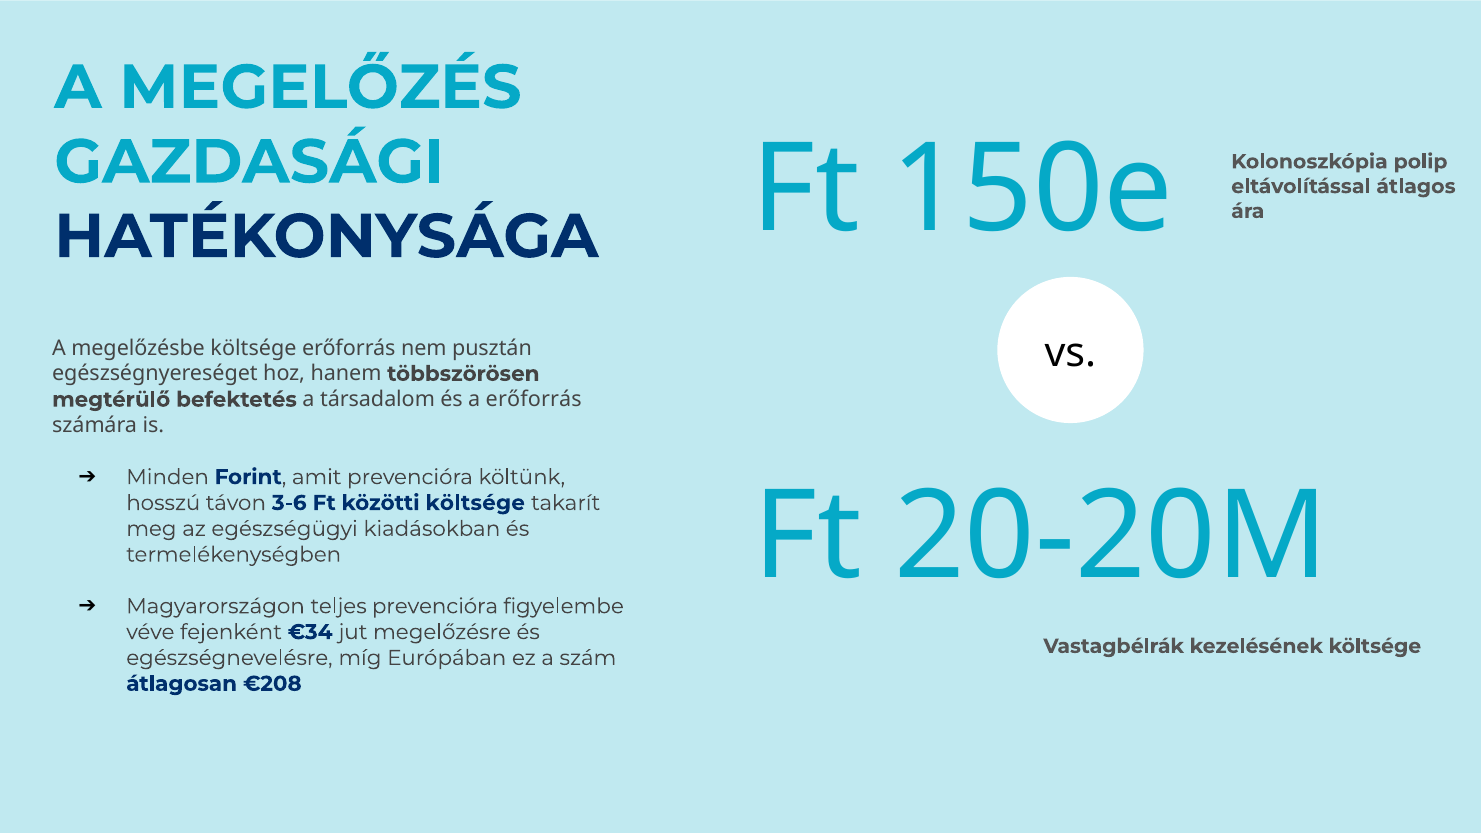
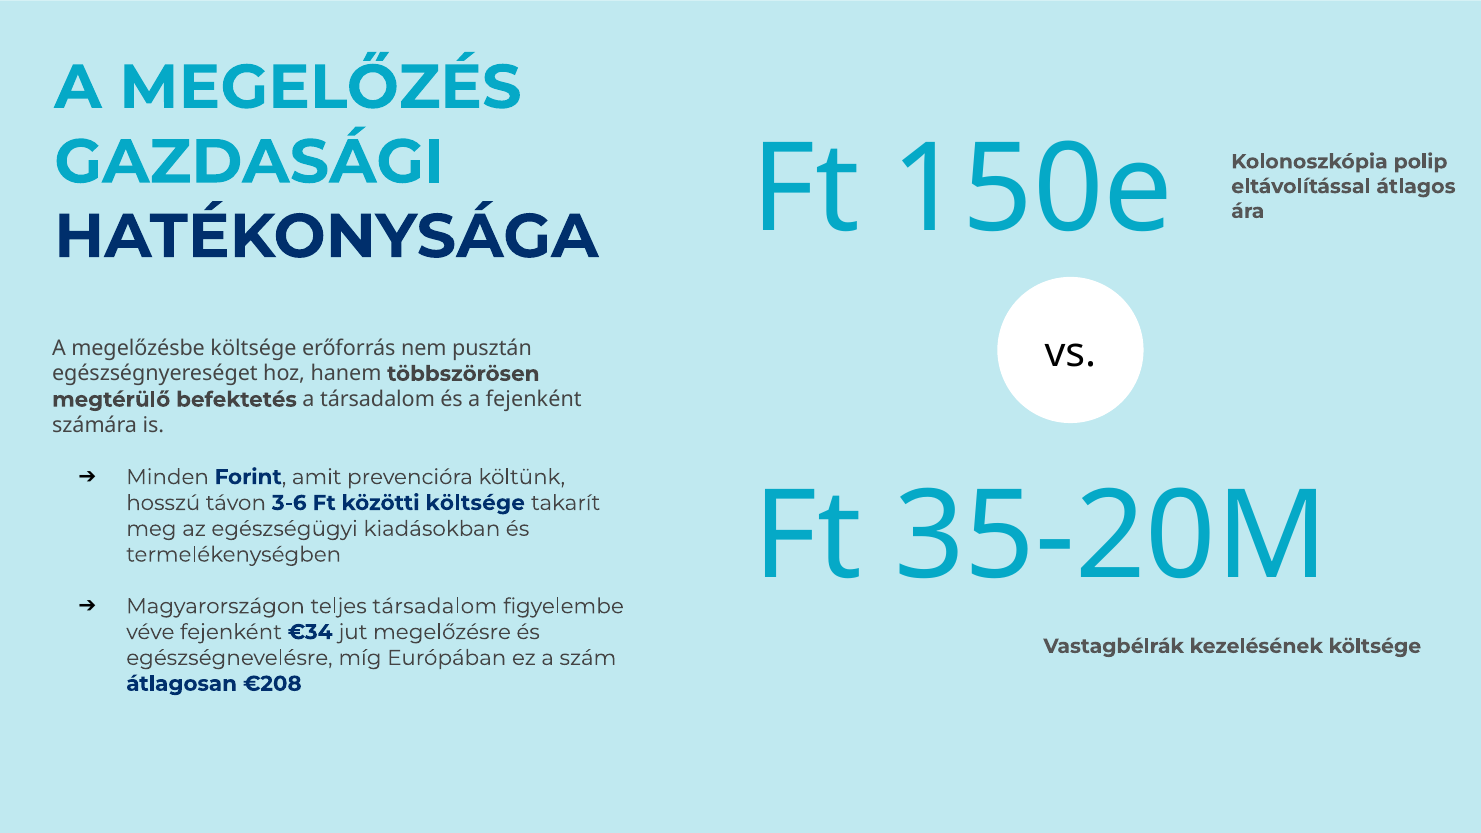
a erőforrás: erőforrás -> fejenként
20-20M: 20-20M -> 35-20M
teljes prevencióra: prevencióra -> társadalom
